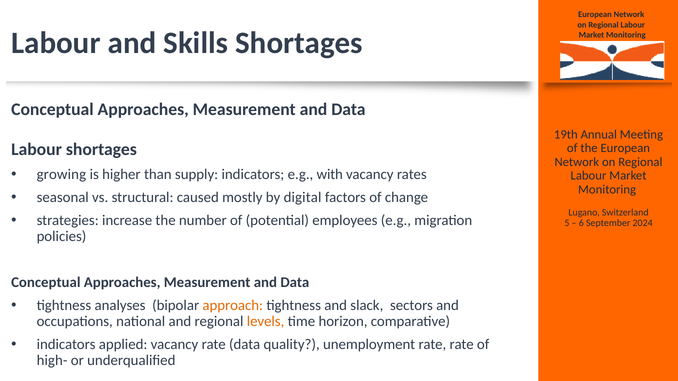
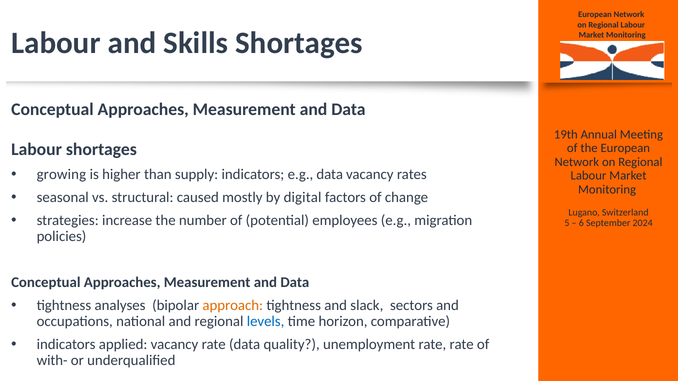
e.g with: with -> data
levels colour: orange -> blue
high-: high- -> with-
